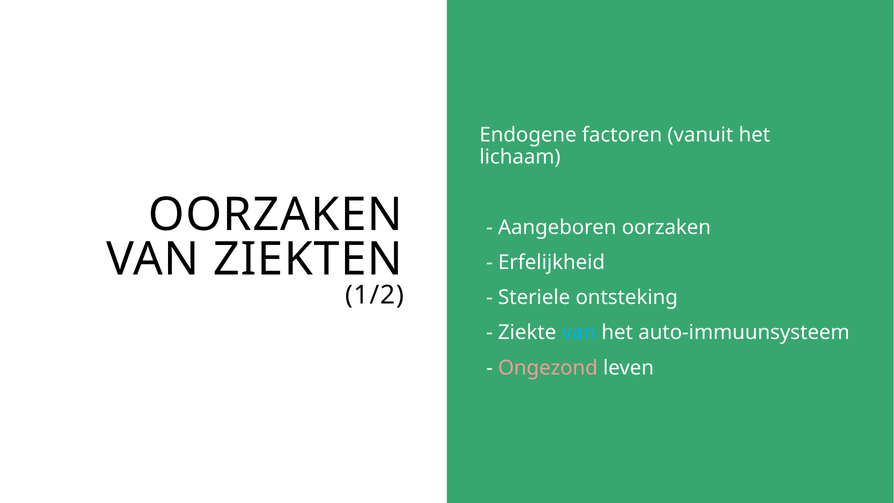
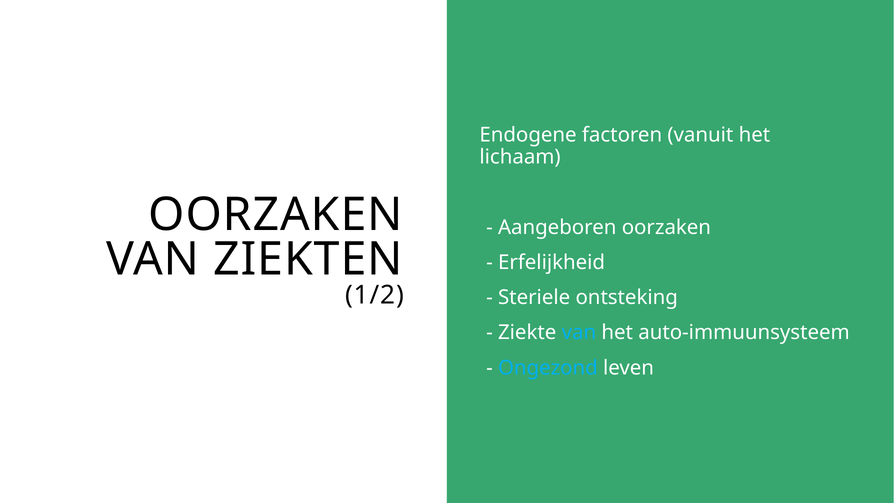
Ongezond colour: pink -> light blue
